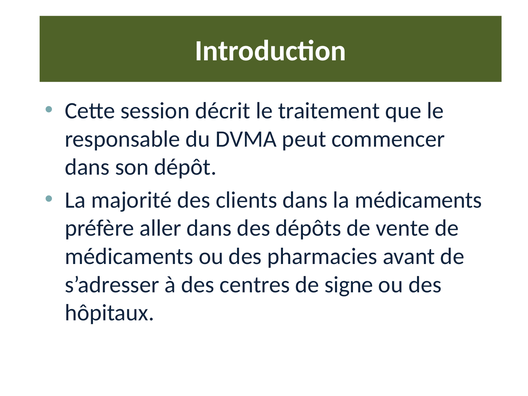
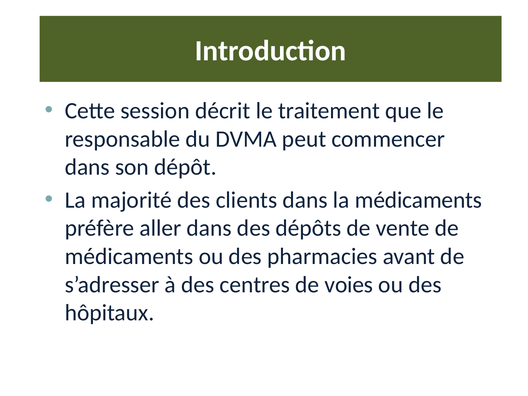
signe: signe -> voies
